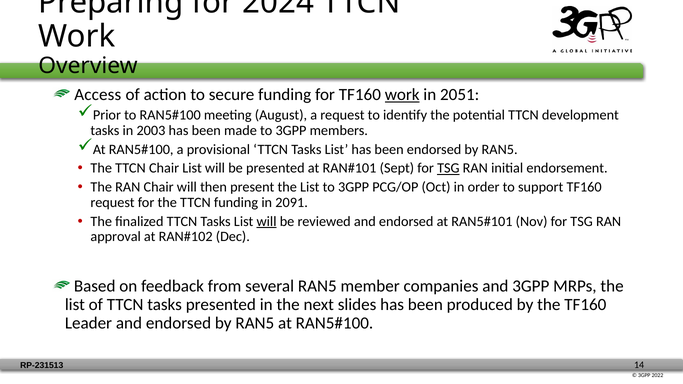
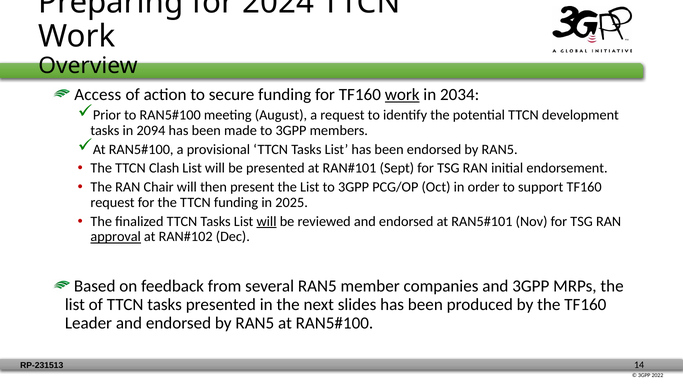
2051: 2051 -> 2034
2003: 2003 -> 2094
TTCN Chair: Chair -> Clash
TSG at (448, 168) underline: present -> none
2091: 2091 -> 2025
approval underline: none -> present
